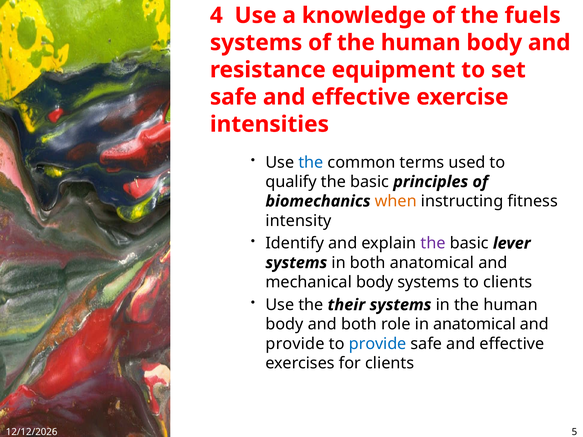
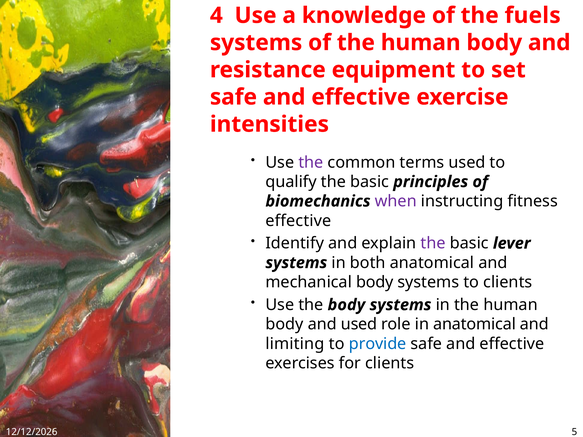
the at (311, 162) colour: blue -> purple
when colour: orange -> purple
intensity at (299, 221): intensity -> effective
the their: their -> body
and both: both -> used
provide at (295, 344): provide -> limiting
